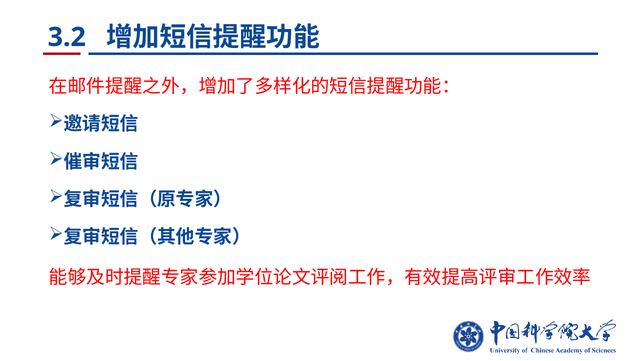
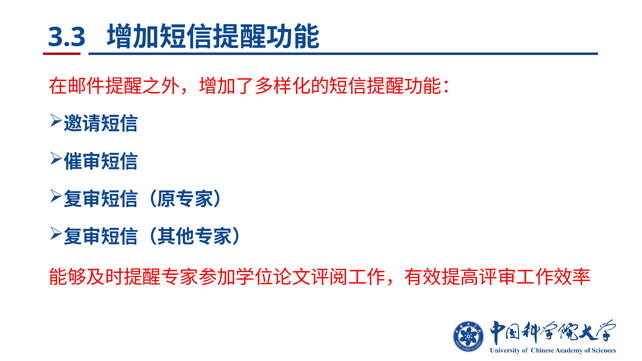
3.2: 3.2 -> 3.3
